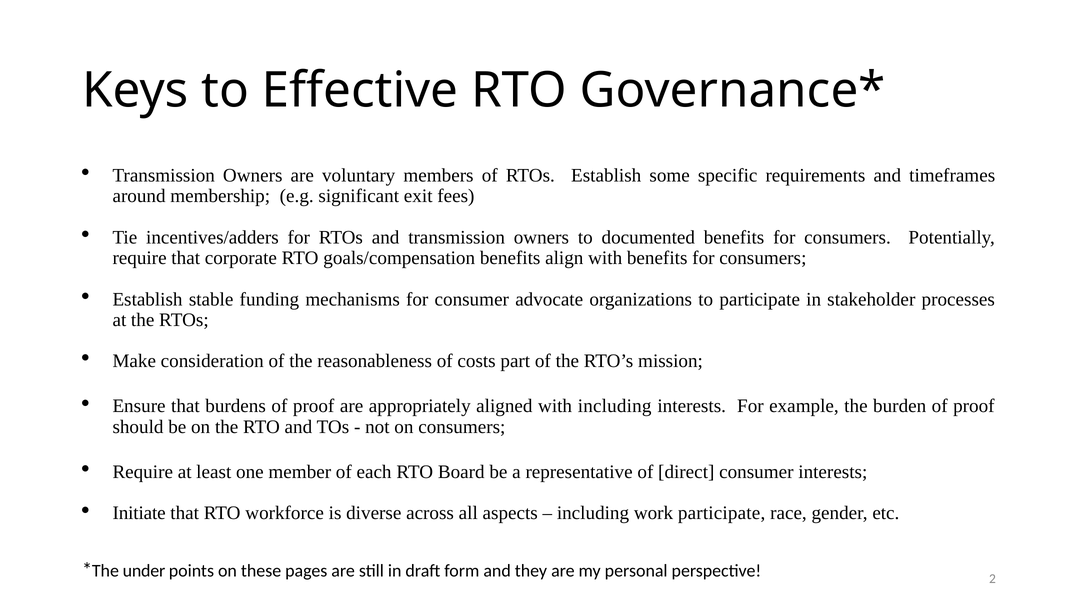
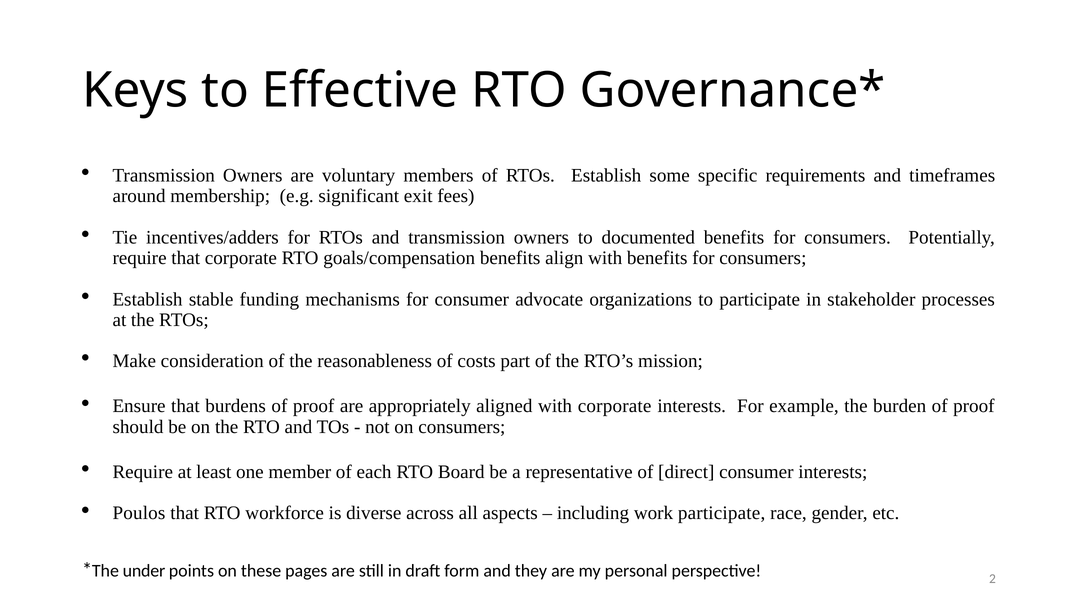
with including: including -> corporate
Initiate: Initiate -> Poulos
